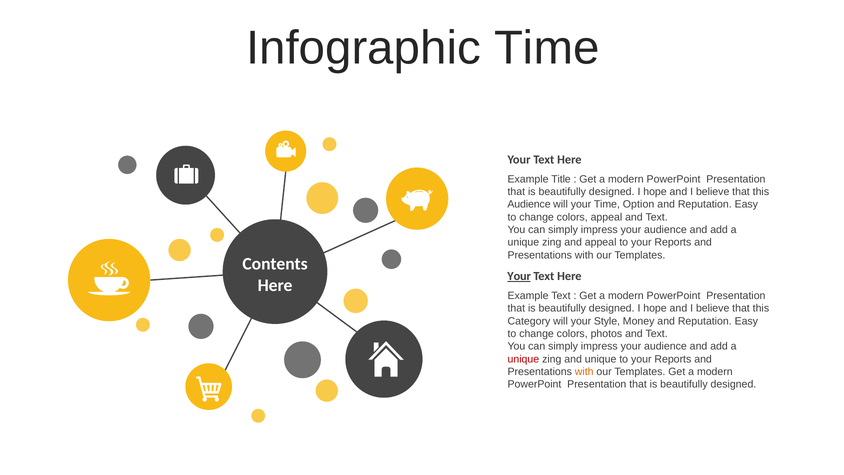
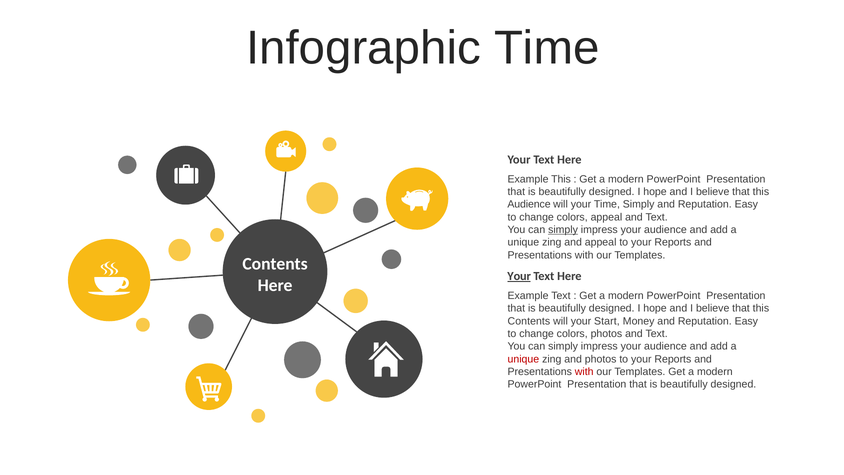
Example Title: Title -> This
Time Option: Option -> Simply
simply at (563, 230) underline: none -> present
Category at (529, 321): Category -> Contents
Style: Style -> Start
and unique: unique -> photos
with at (584, 372) colour: orange -> red
